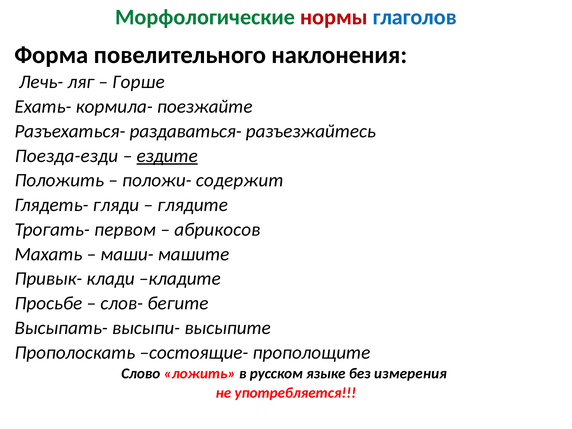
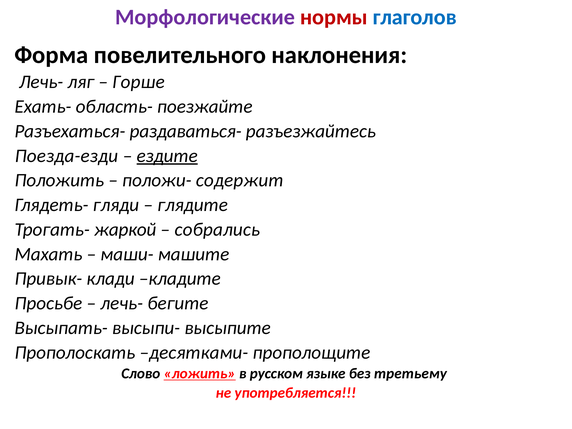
Морфологические colour: green -> purple
кормила-: кормила- -> область-
первом: первом -> жаркой
абрикосов: абрикосов -> собрались
слов- at (122, 303): слов- -> лечь-
состоящие-: состоящие- -> десятками-
ложить underline: none -> present
измерения: измерения -> третьему
